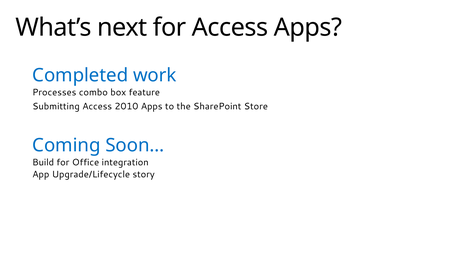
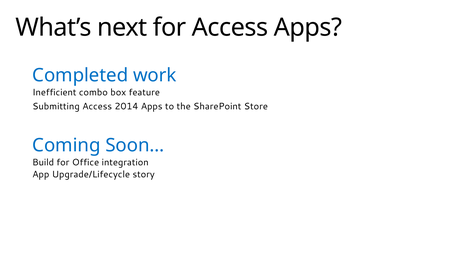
Processes: Processes -> Inefficient
2010: 2010 -> 2014
